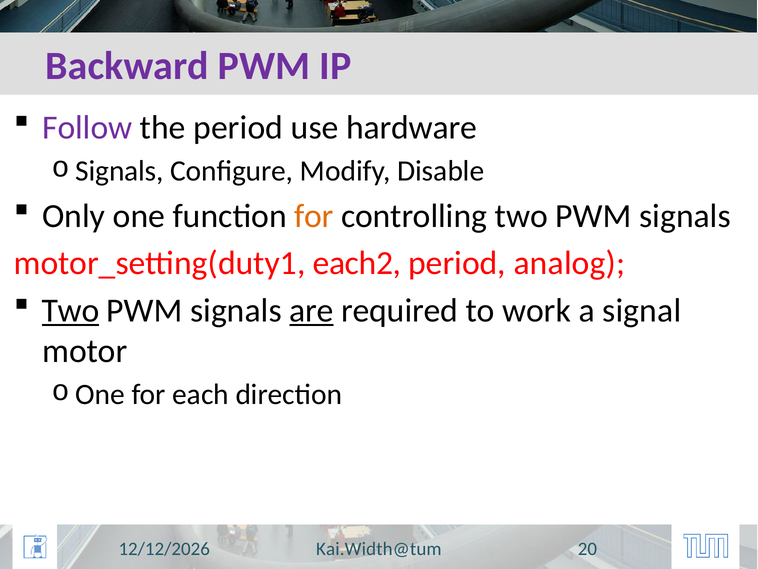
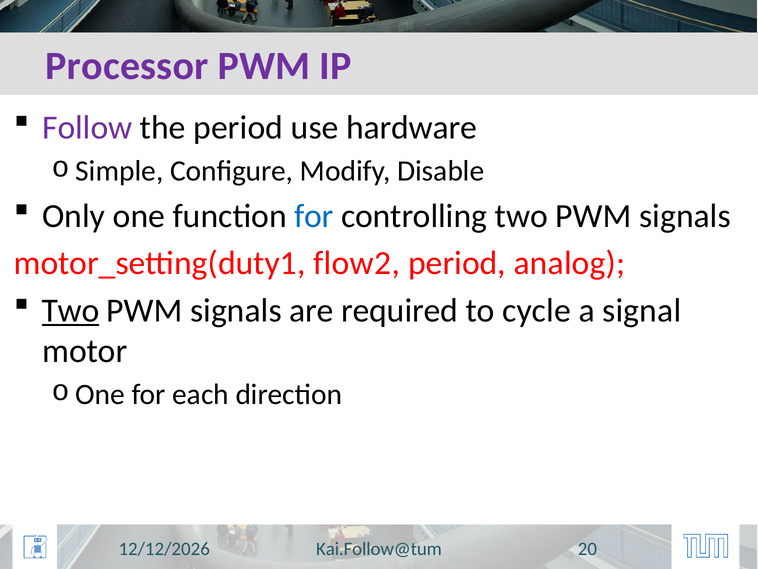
Backward: Backward -> Processor
Signals at (119, 171): Signals -> Simple
for at (314, 216) colour: orange -> blue
each2: each2 -> flow2
are underline: present -> none
work: work -> cycle
Kai.Width@tum: Kai.Width@tum -> Kai.Follow@tum
